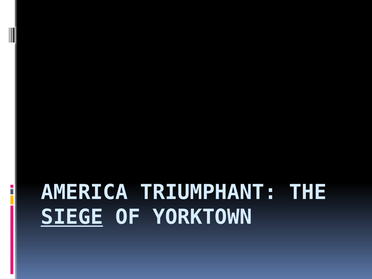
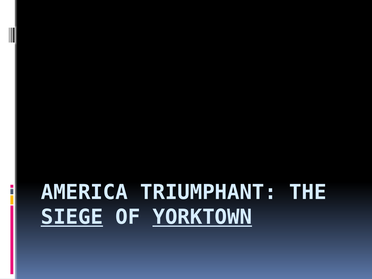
YORKTOWN underline: none -> present
